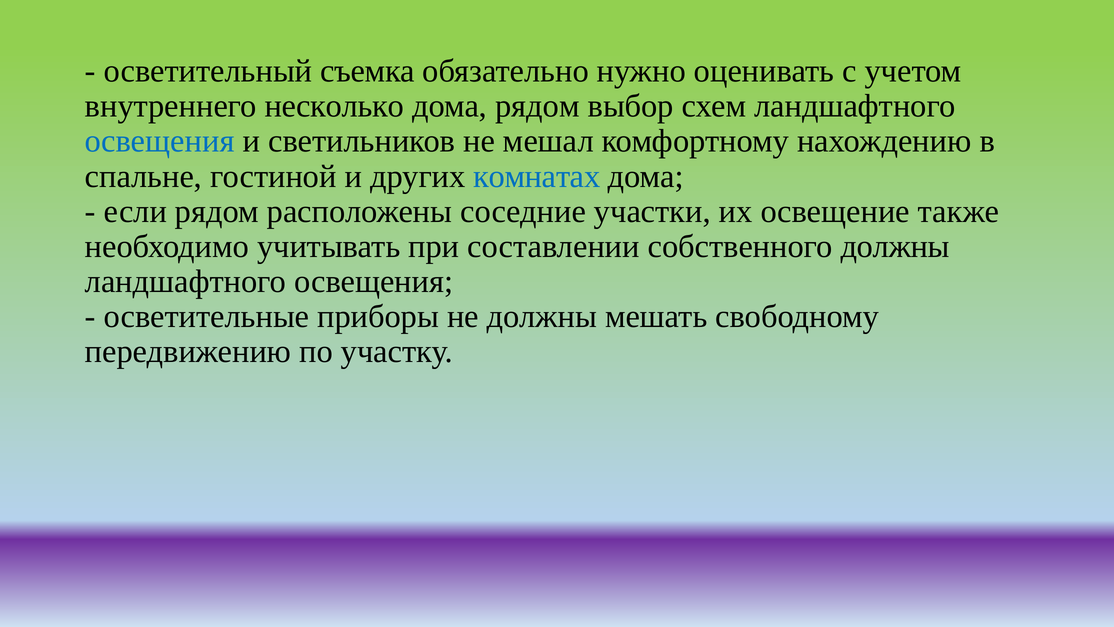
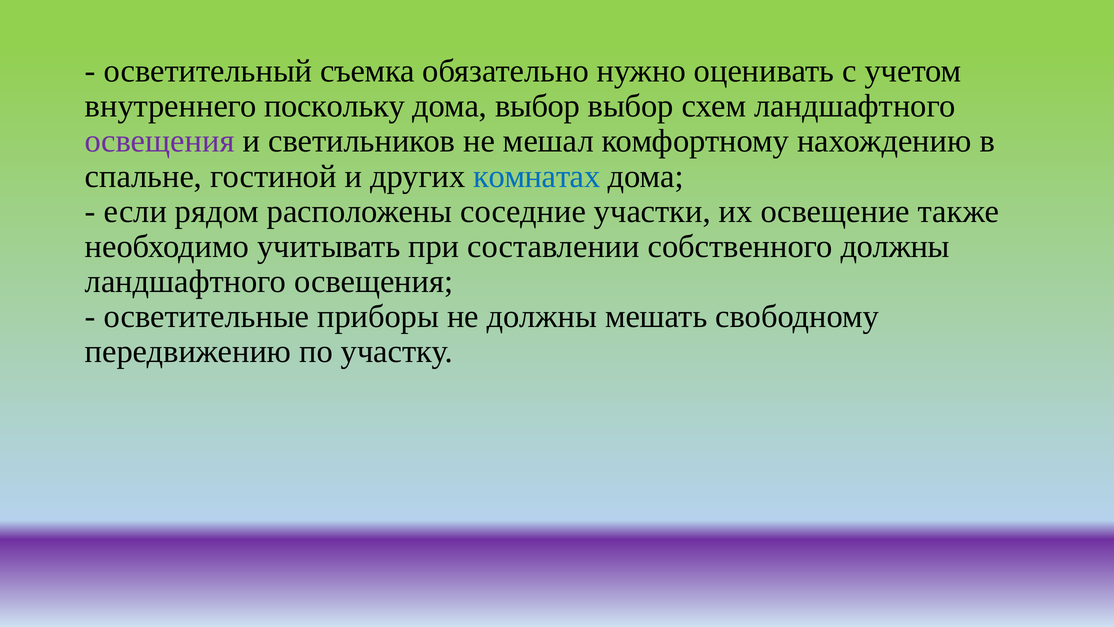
несколько: несколько -> поскольку
дома рядом: рядом -> выбор
освещения at (160, 141) colour: blue -> purple
